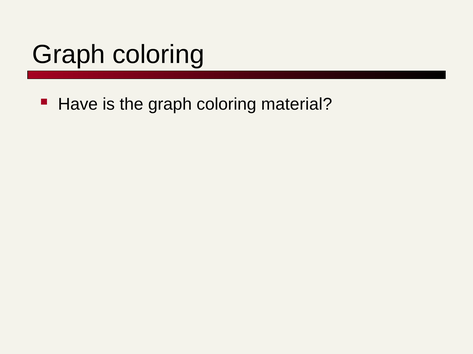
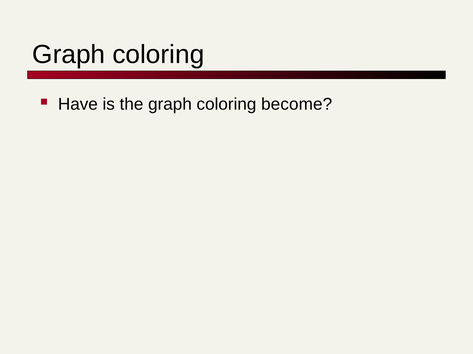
material: material -> become
